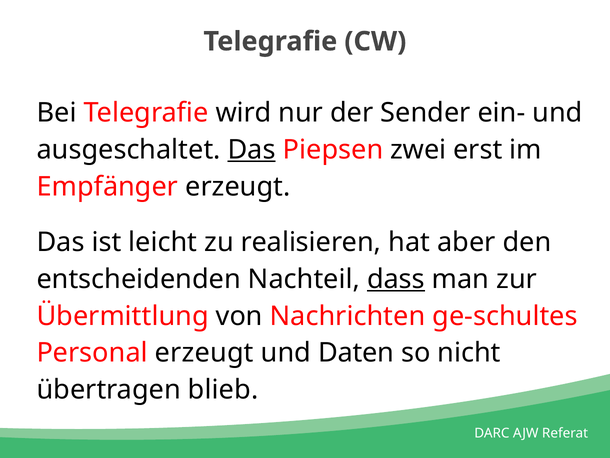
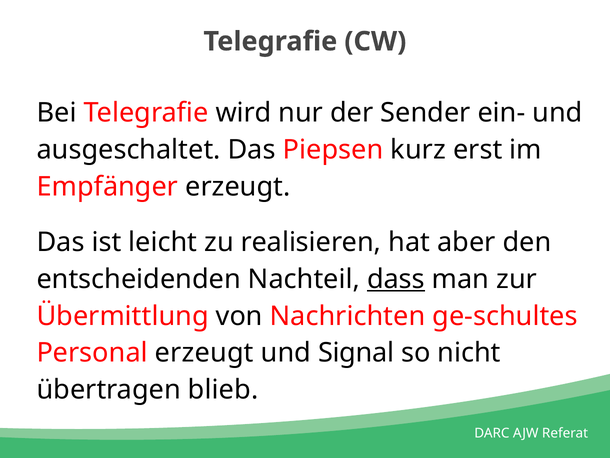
Das at (252, 149) underline: present -> none
zwei: zwei -> kurz
Daten: Daten -> Signal
